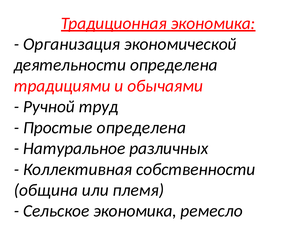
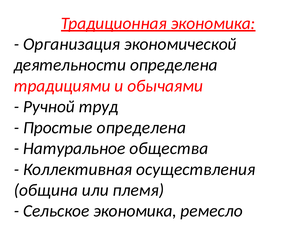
различных: различных -> общества
собственности: собственности -> осуществления
